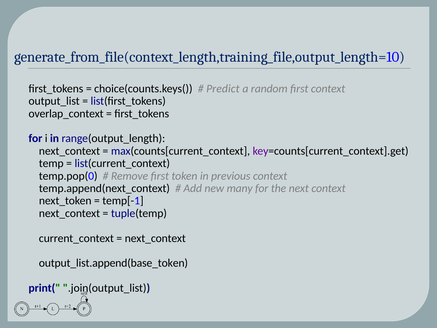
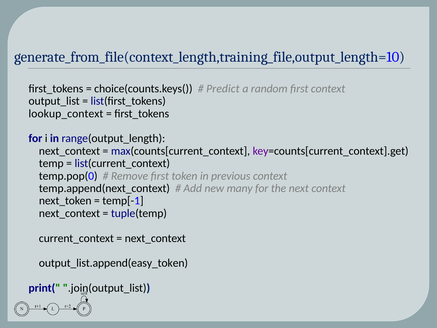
overlap_context: overlap_context -> lookup_context
output_list.append(base_token: output_list.append(base_token -> output_list.append(easy_token
